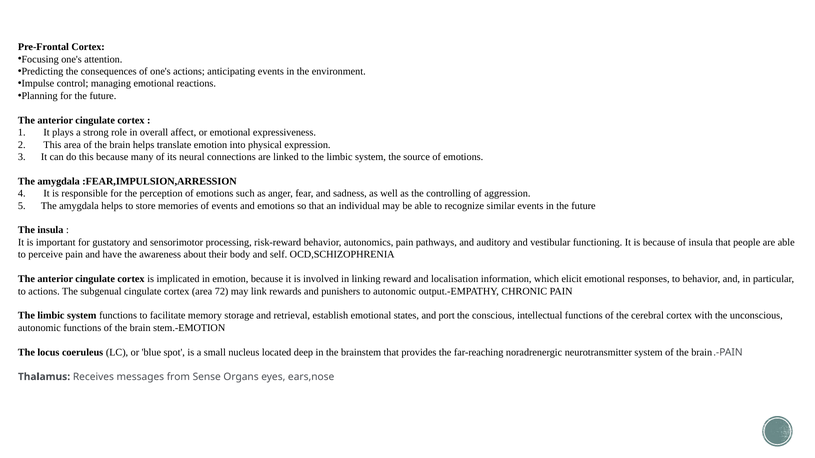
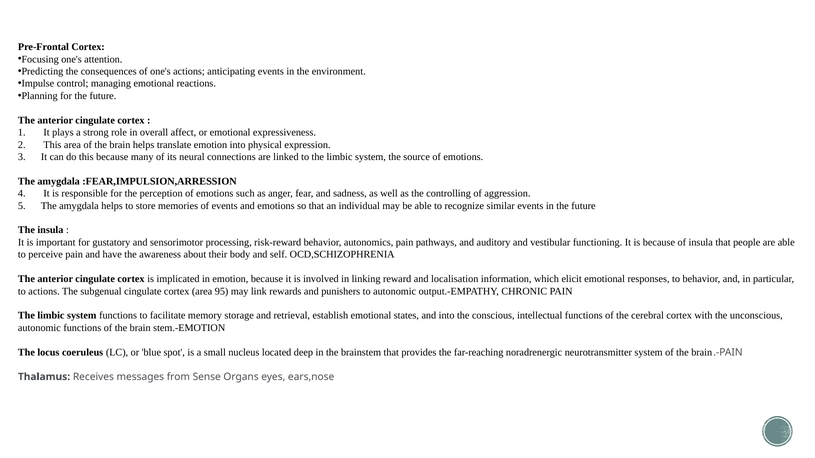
72: 72 -> 95
and port: port -> into
